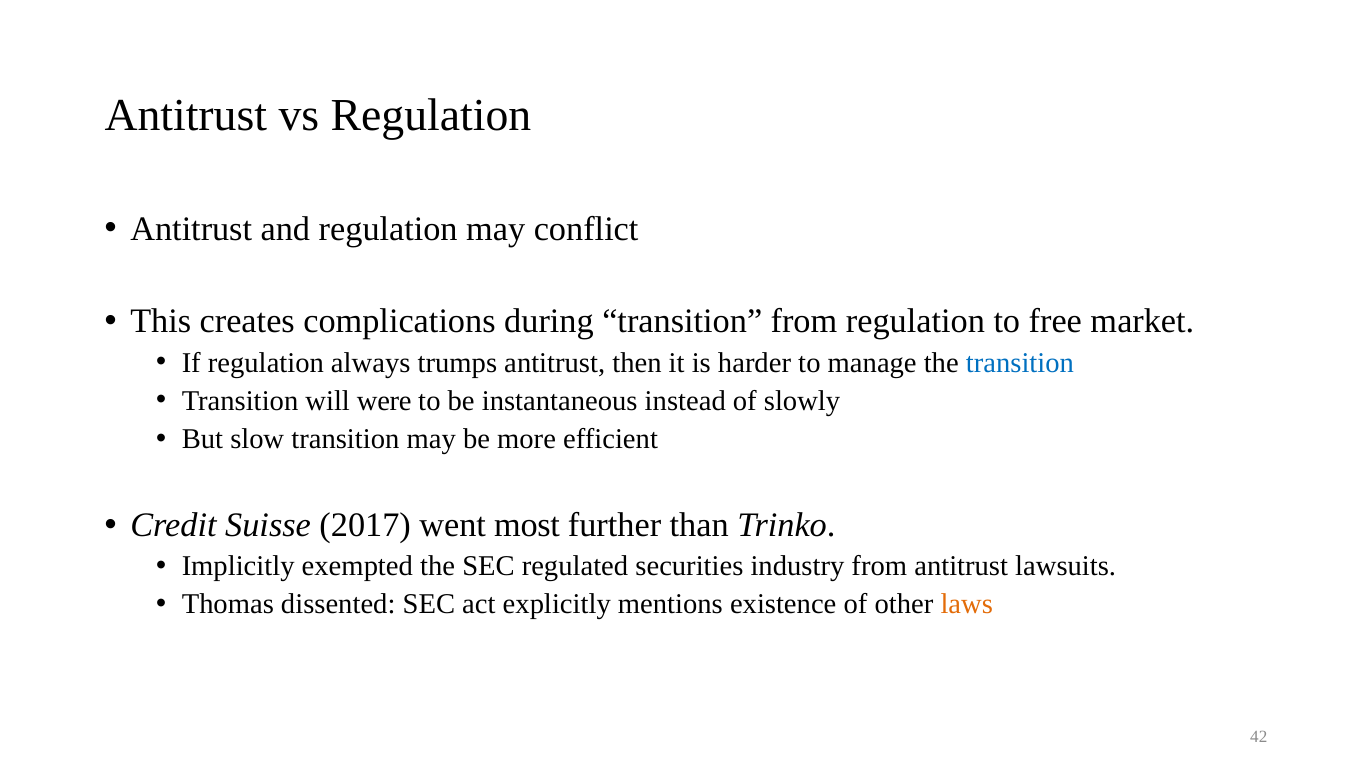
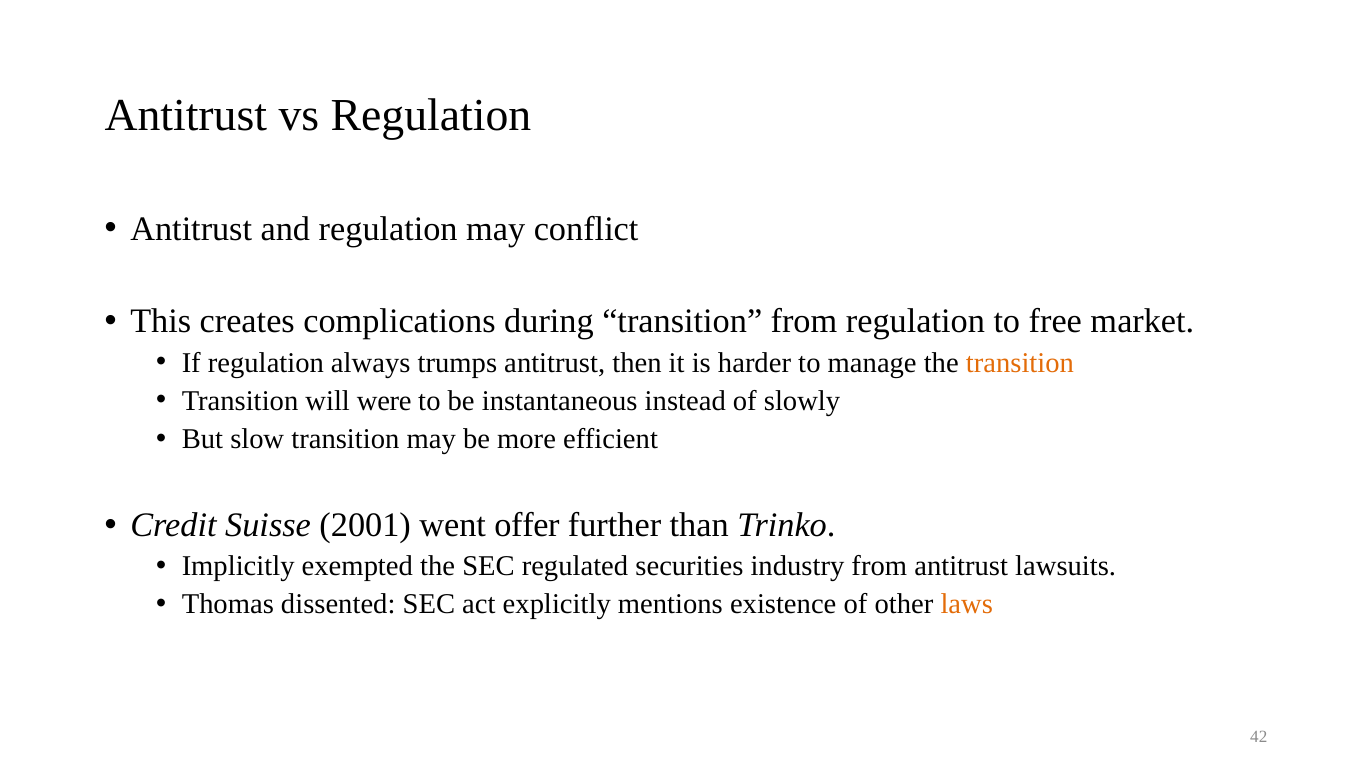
transition at (1020, 363) colour: blue -> orange
2017: 2017 -> 2001
most: most -> offer
